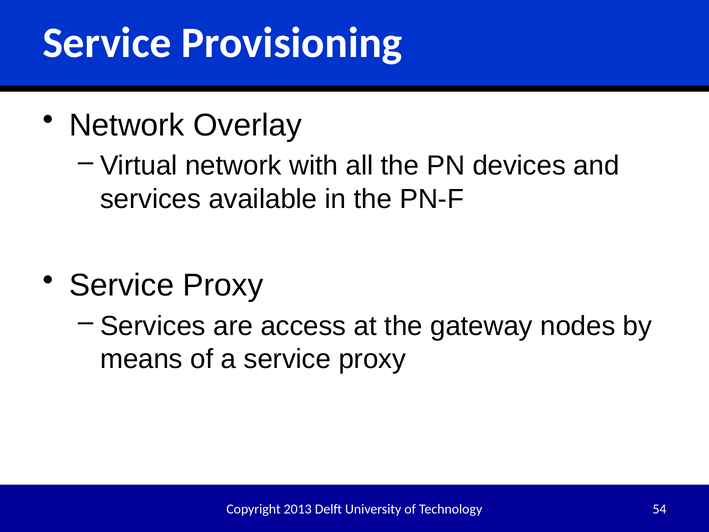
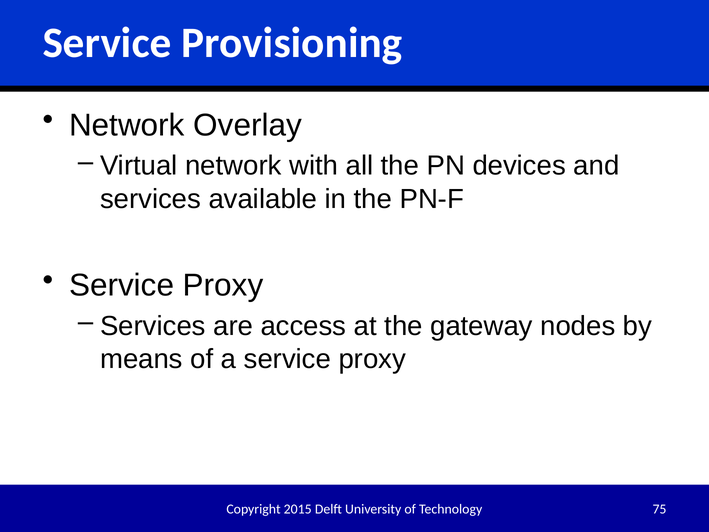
2013: 2013 -> 2015
54: 54 -> 75
